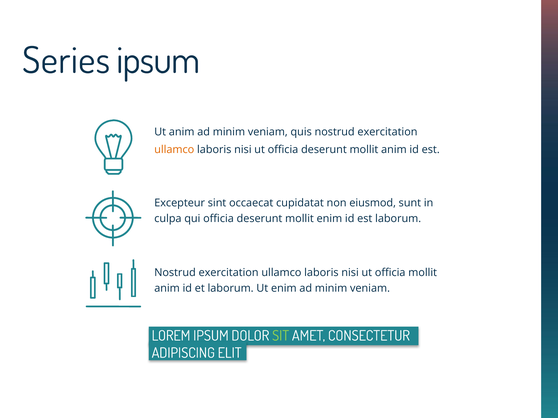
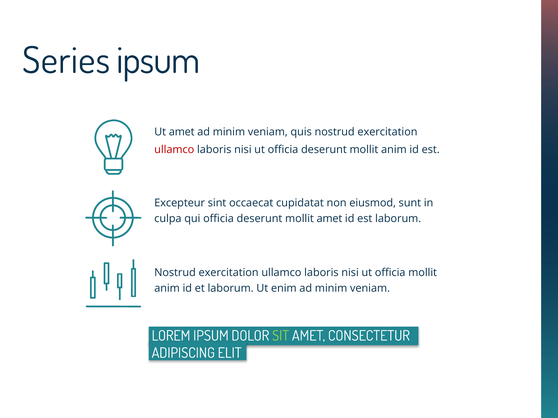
Ut anim: anim -> amet
ullamco at (174, 150) colour: orange -> red
mollit enim: enim -> amet
